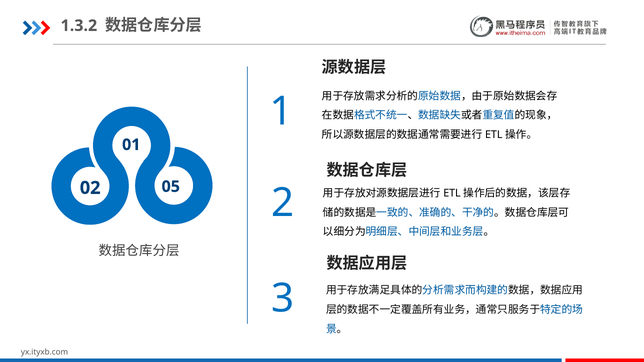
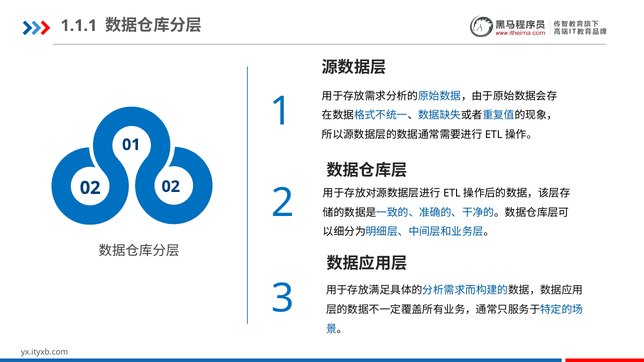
1.3.2: 1.3.2 -> 1.1.1
05 at (171, 187): 05 -> 02
